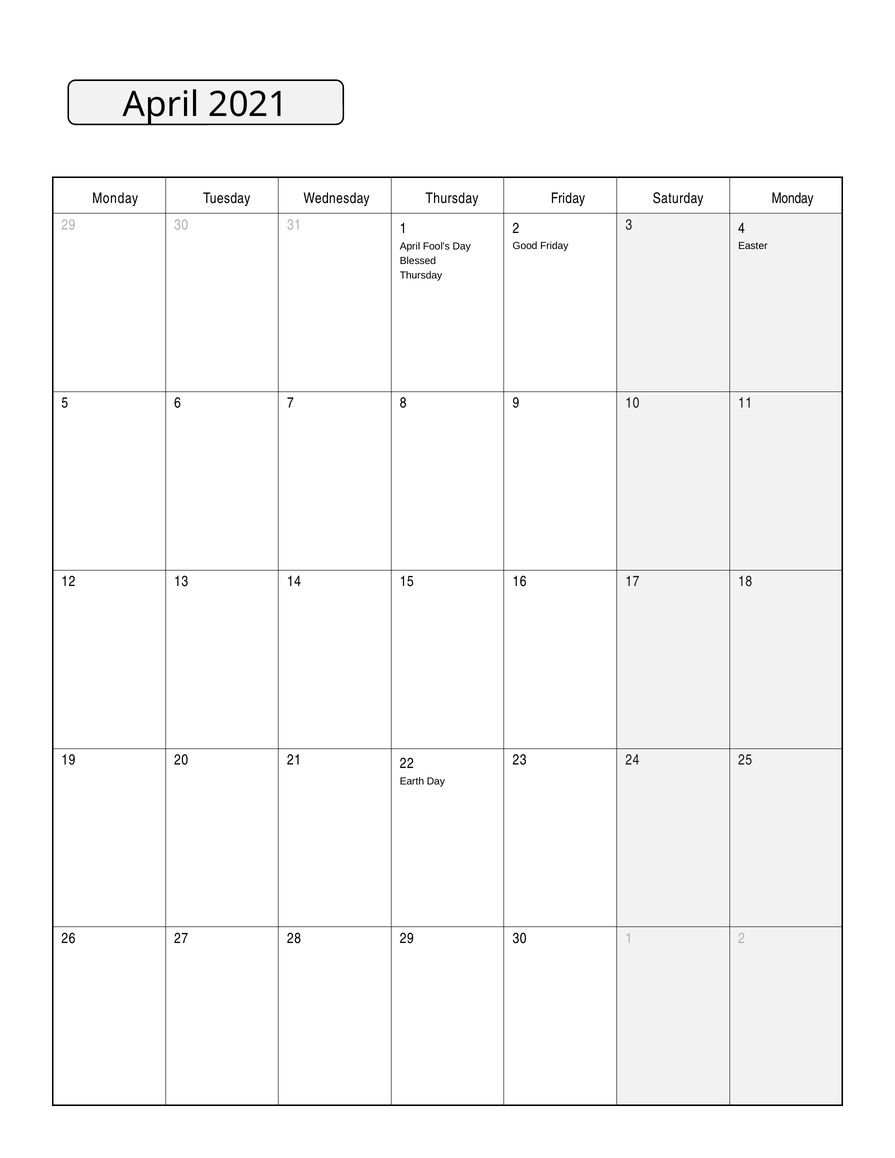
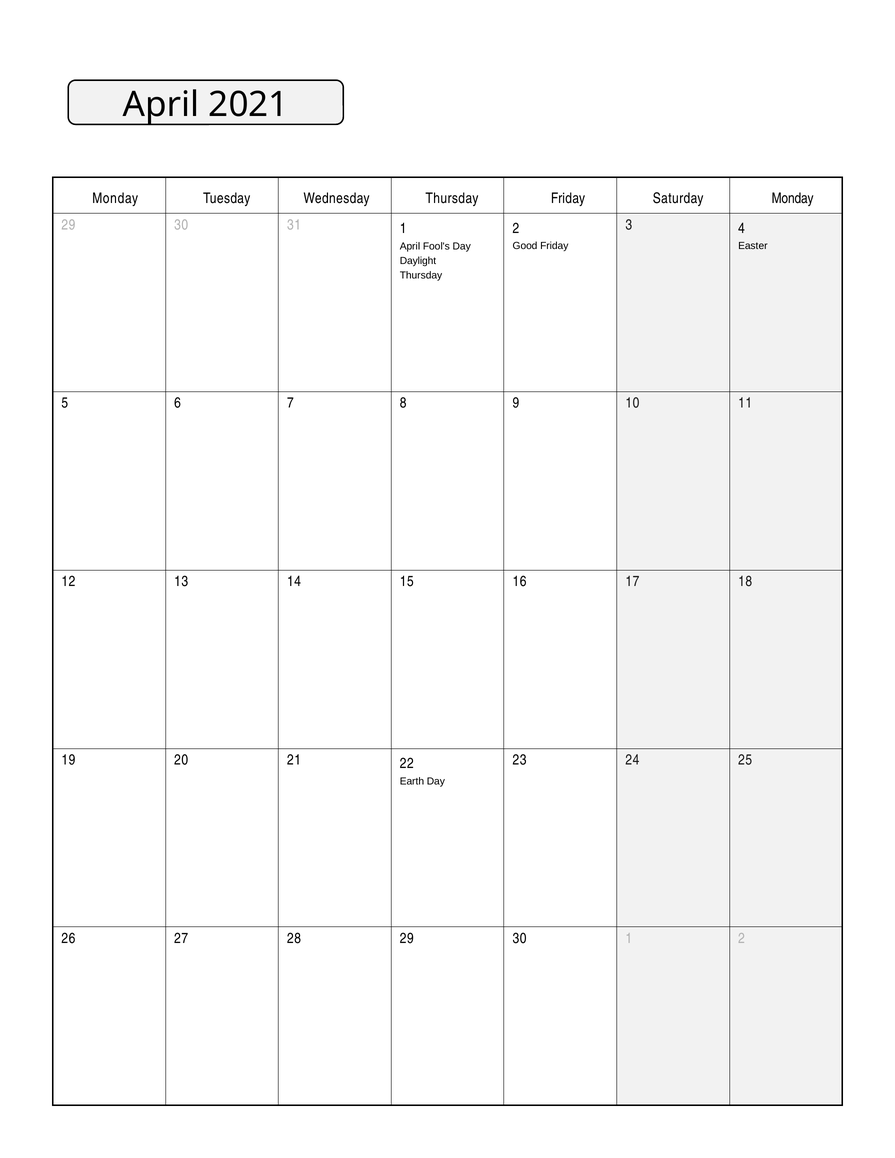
Blessed: Blessed -> Daylight
